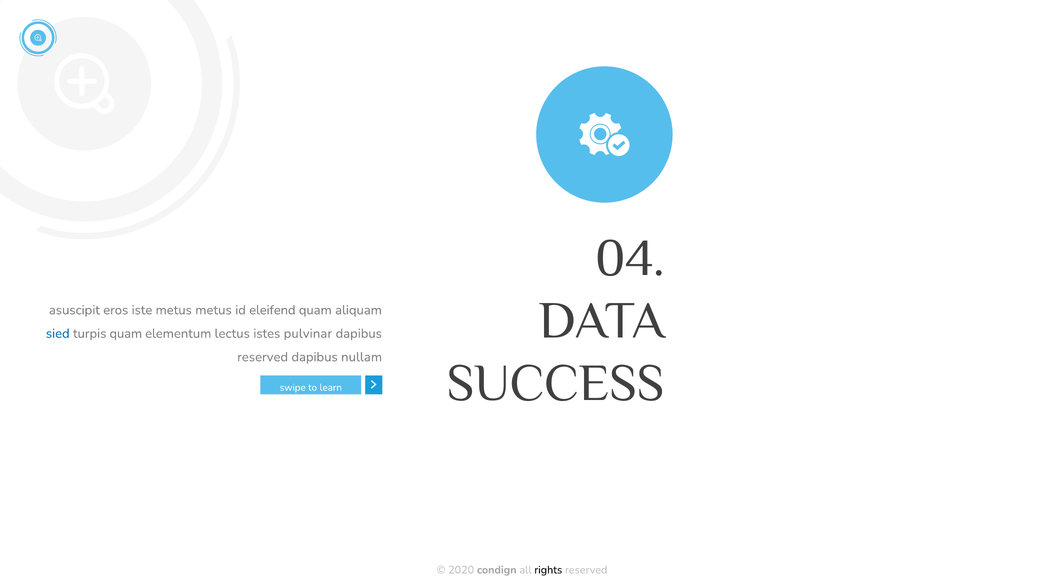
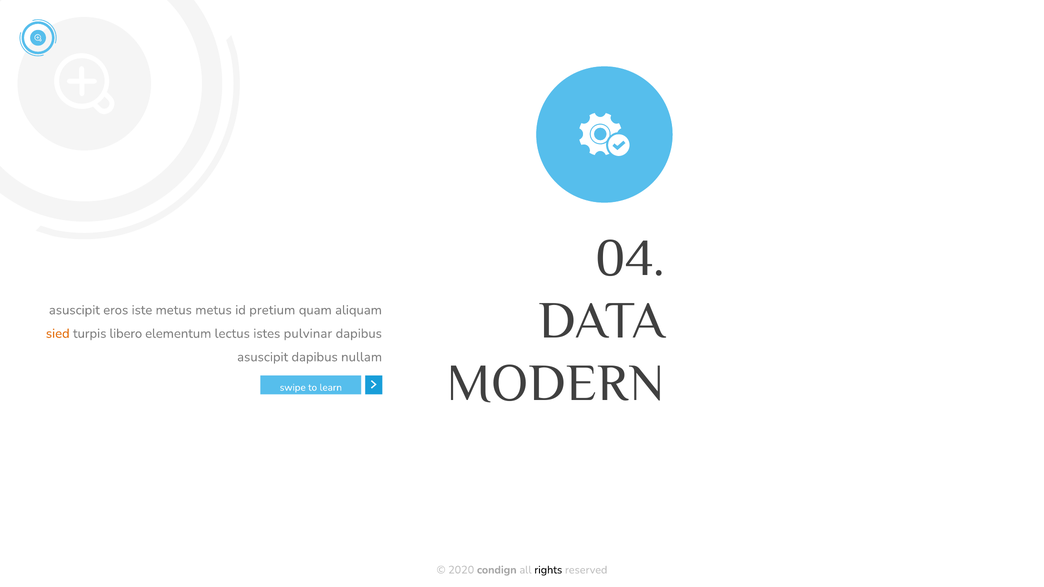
eleifend: eleifend -> pretium
sied colour: blue -> orange
turpis quam: quam -> libero
reserved at (263, 357): reserved -> asuscipit
SUCCESS: SUCCESS -> MODERN
